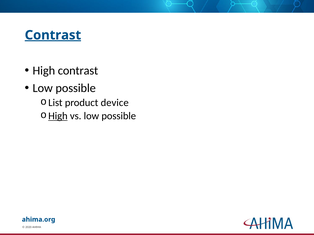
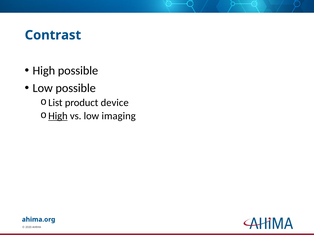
Contrast at (53, 35) underline: present -> none
High contrast: contrast -> possible
vs low possible: possible -> imaging
